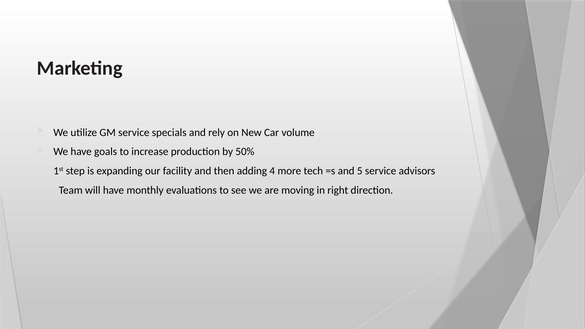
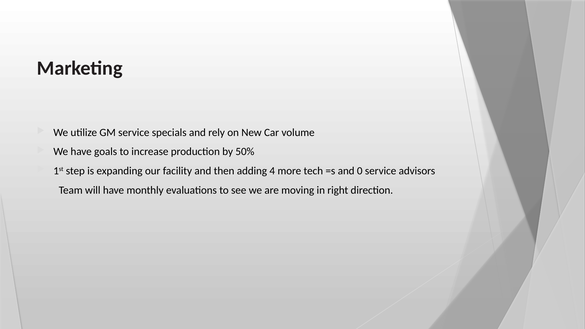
5: 5 -> 0
